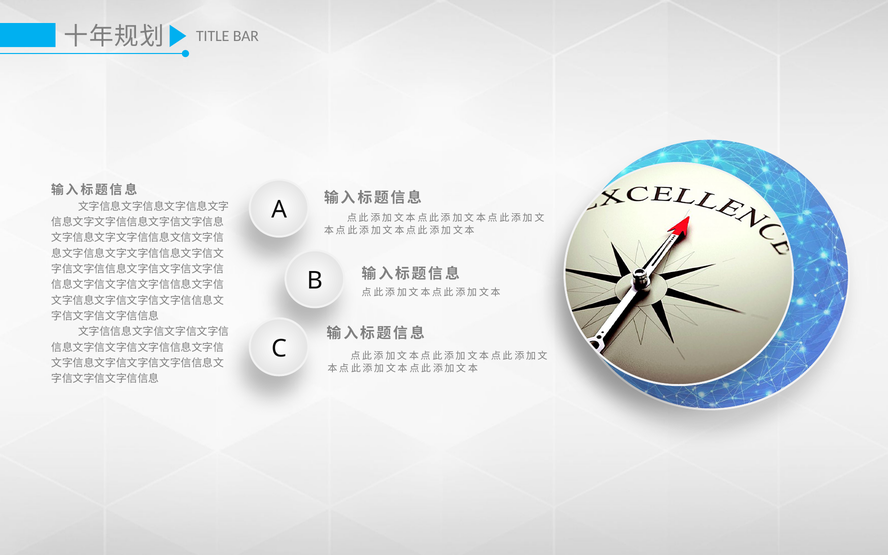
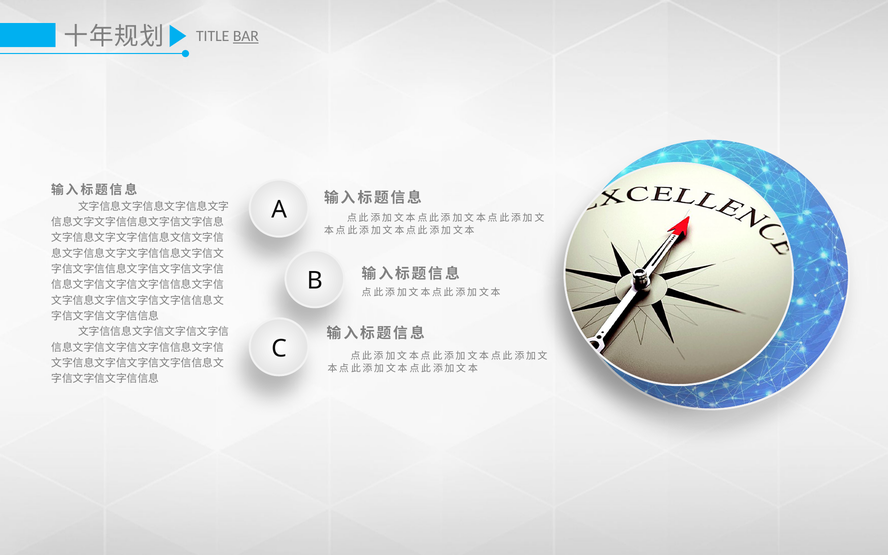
BAR underline: none -> present
